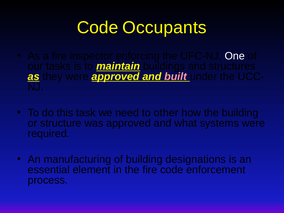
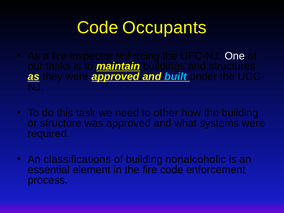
built colour: pink -> light blue
manufacturing: manufacturing -> classifications
designations: designations -> nonalcoholic
